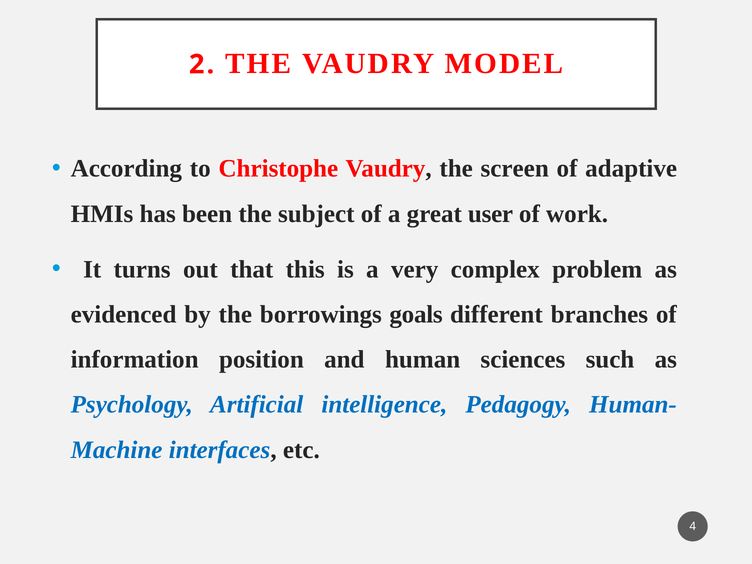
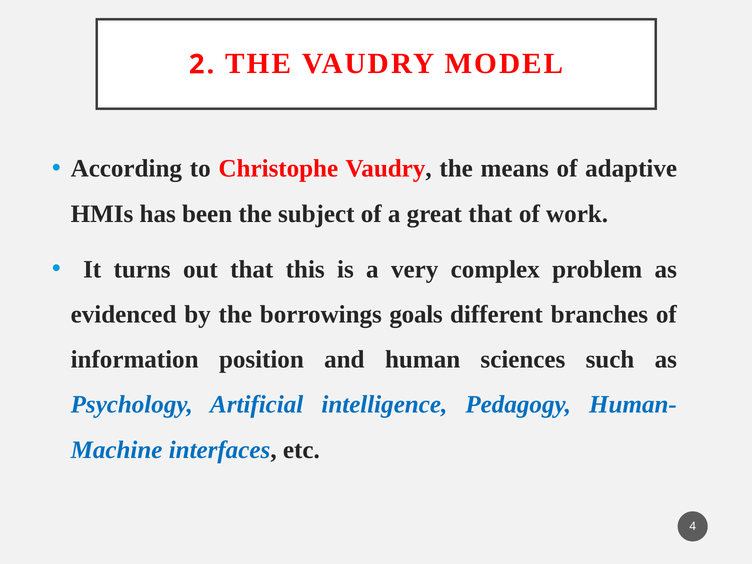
screen: screen -> means
great user: user -> that
